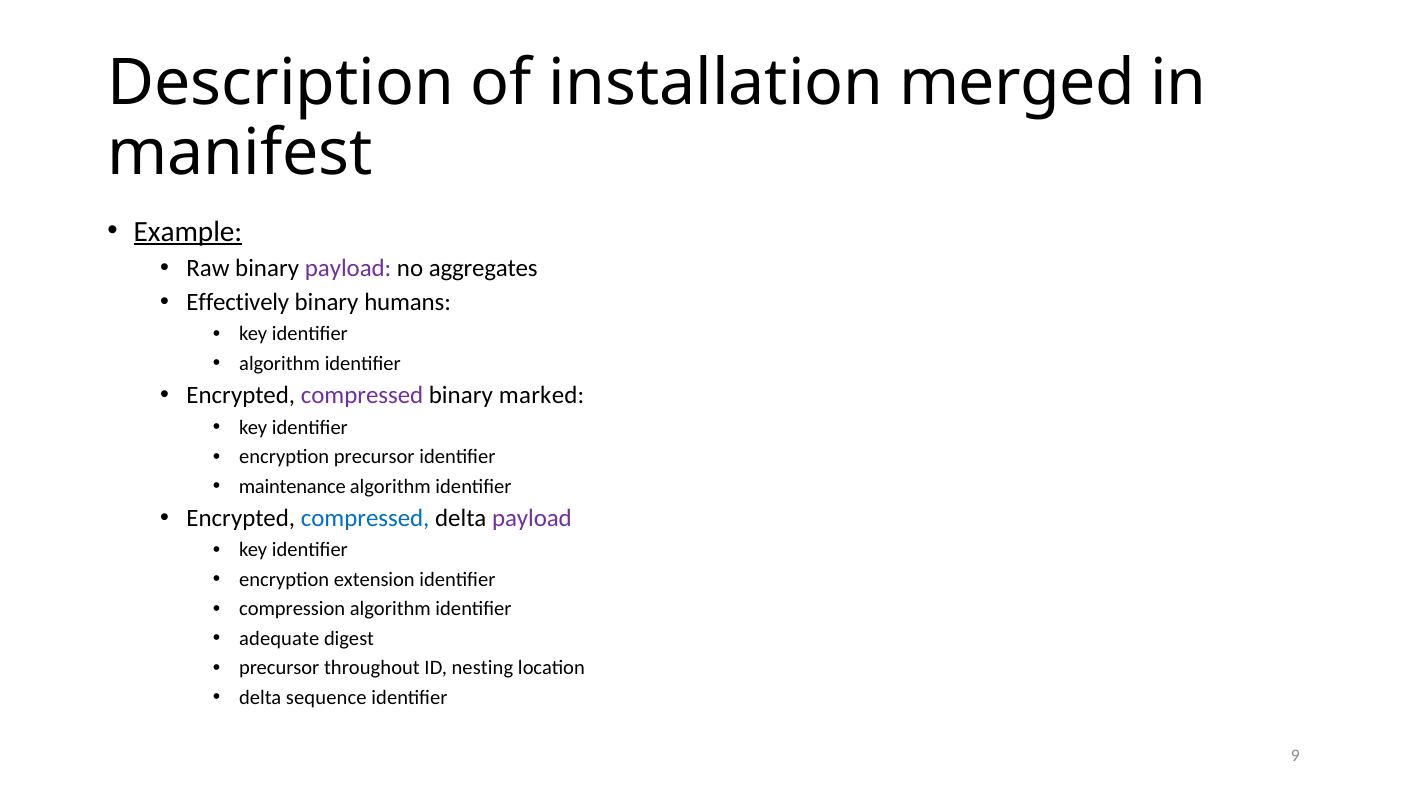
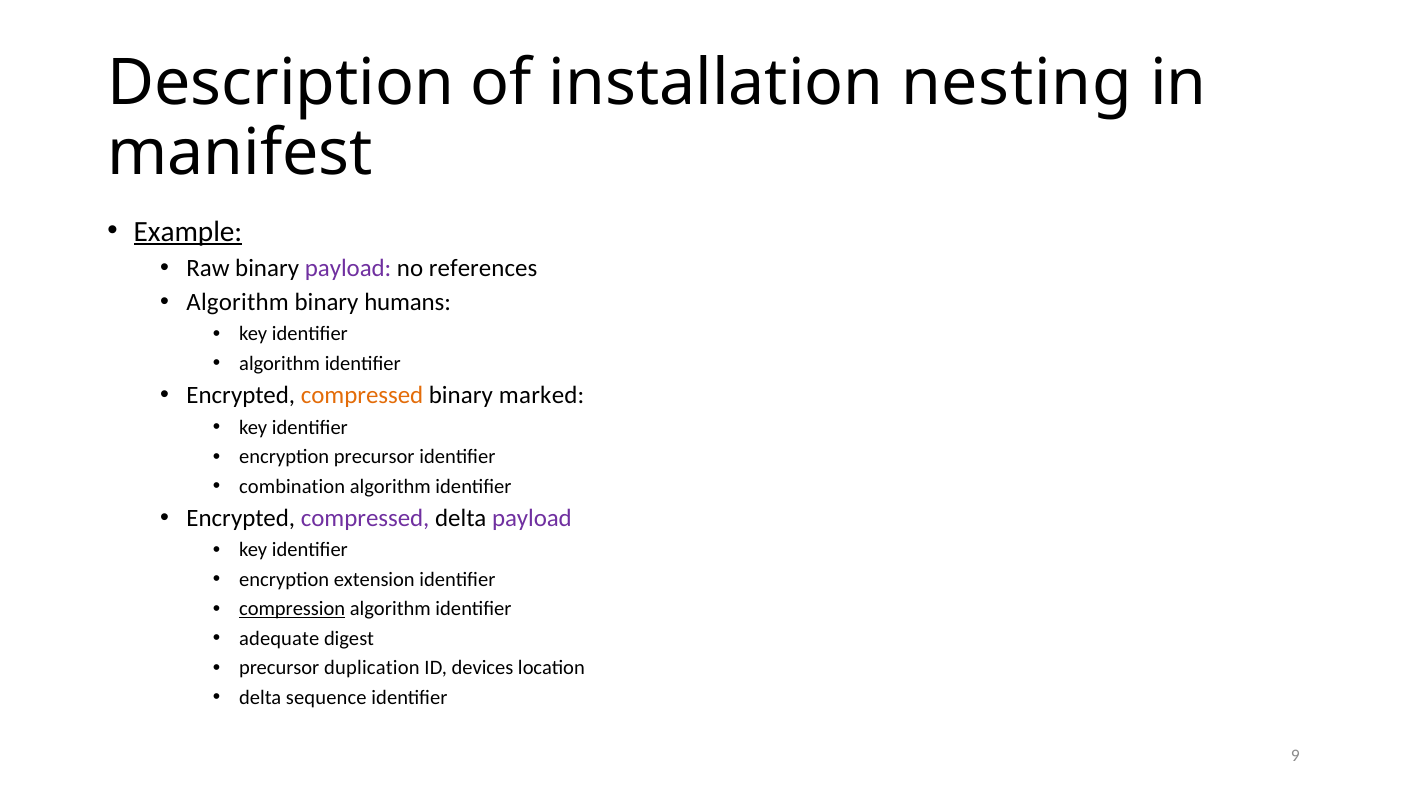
merged: merged -> nesting
aggregates: aggregates -> references
Effectively at (238, 302): Effectively -> Algorithm
compressed at (362, 396) colour: purple -> orange
maintenance: maintenance -> combination
compressed at (365, 518) colour: blue -> purple
compression underline: none -> present
throughout: throughout -> duplication
nesting: nesting -> devices
